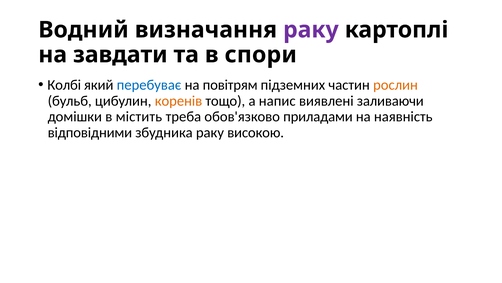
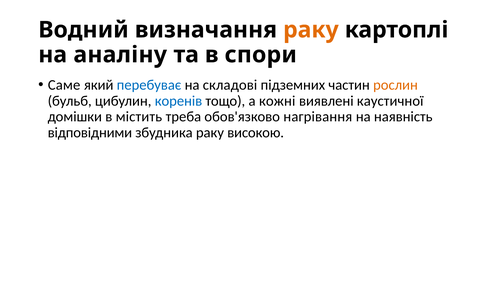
раку at (311, 30) colour: purple -> orange
завдати: завдати -> аналіну
Колбі: Колбі -> Саме
повітрям: повітрям -> складові
коренів colour: orange -> blue
напис: напис -> кожні
заливаючи: заливаючи -> каустичної
приладами: приладами -> нагрівання
